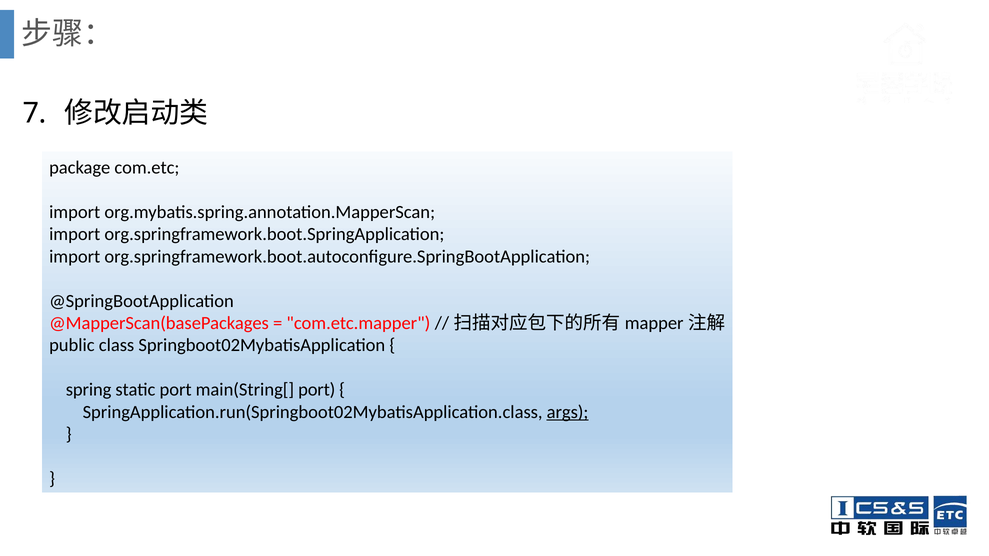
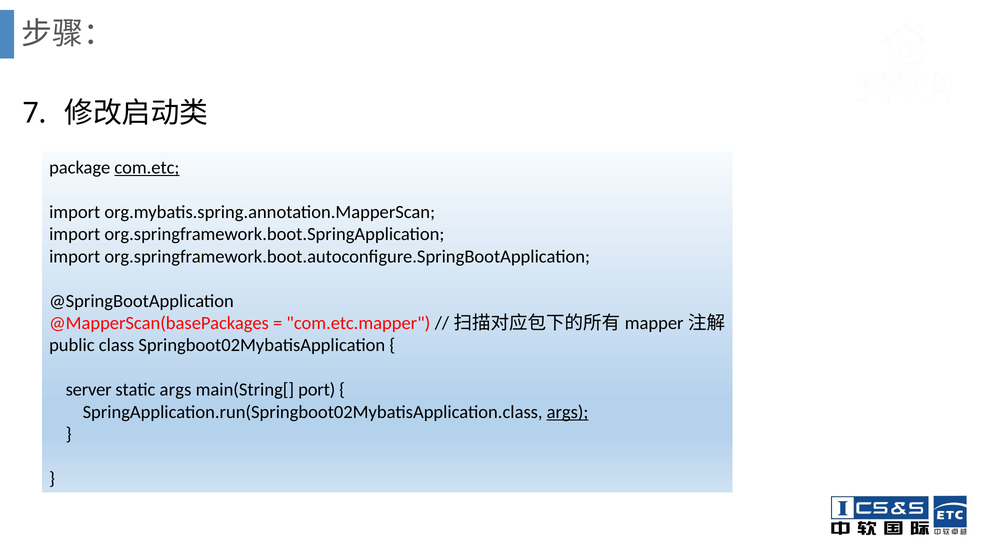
com.etc underline: none -> present
spring: spring -> server
static port: port -> args
